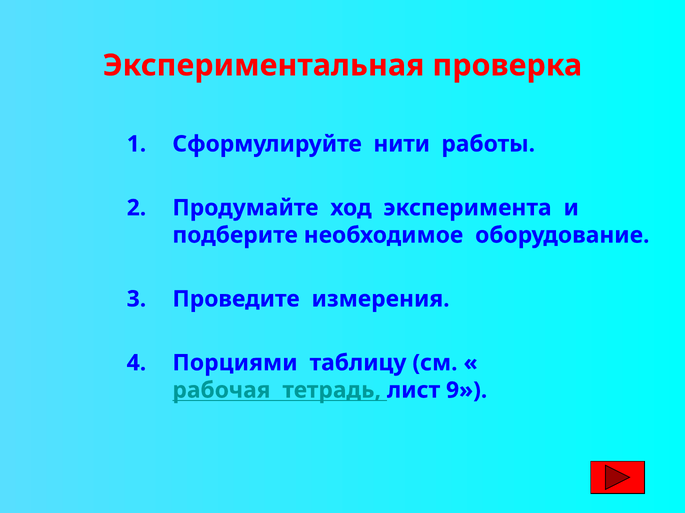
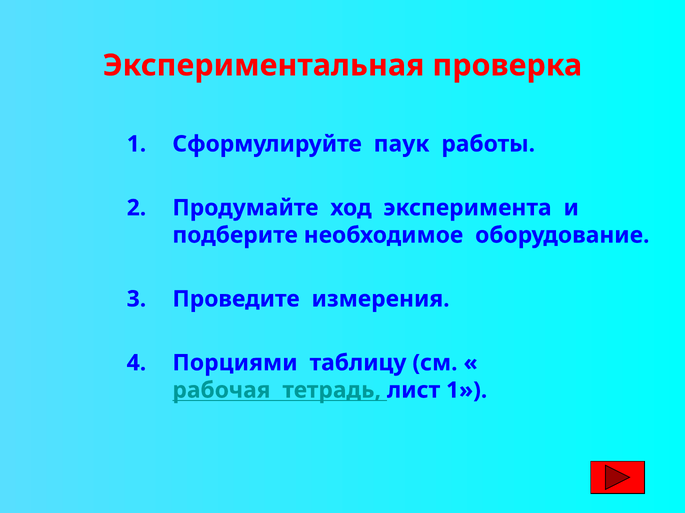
нити: нити -> паук
лист 9: 9 -> 1
